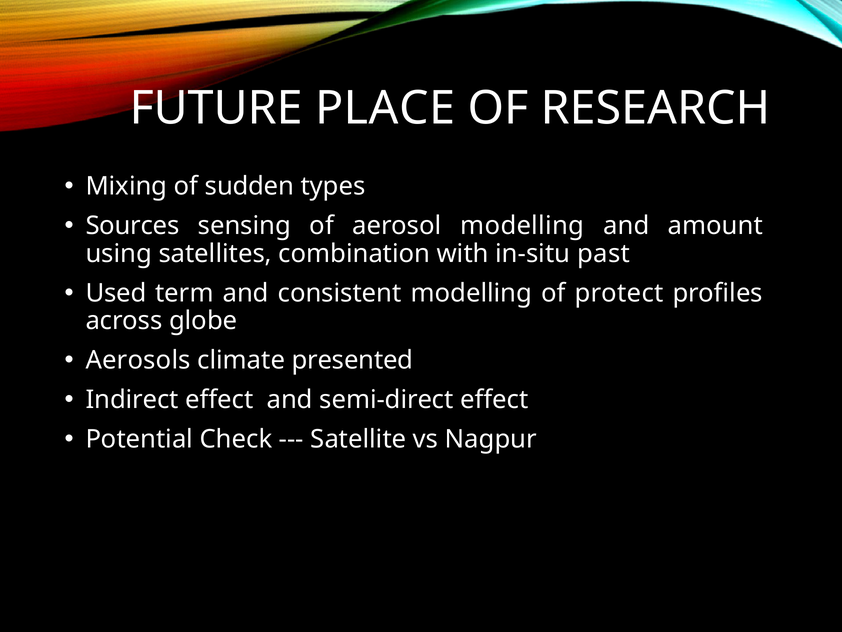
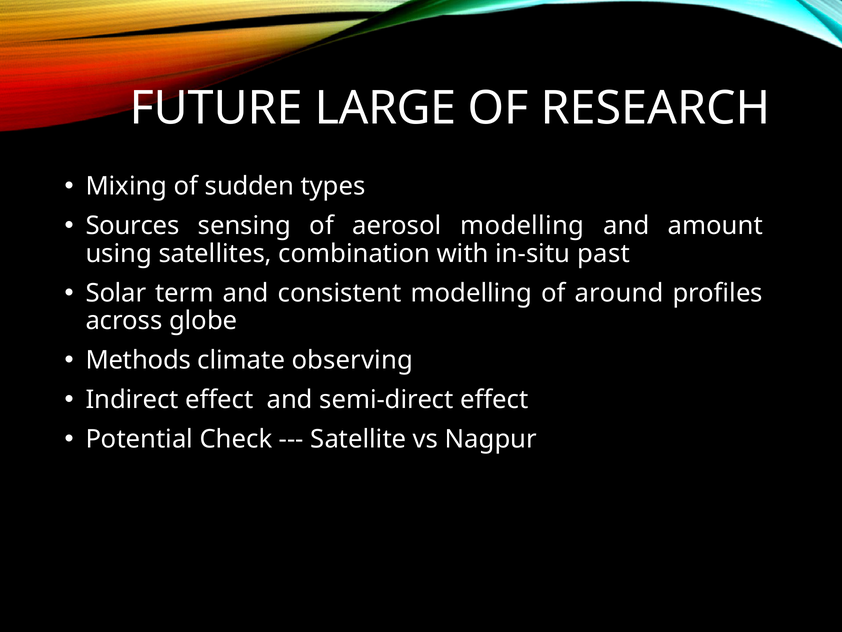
PLACE: PLACE -> LARGE
Used: Used -> Solar
protect: protect -> around
Aerosols: Aerosols -> Methods
presented: presented -> observing
